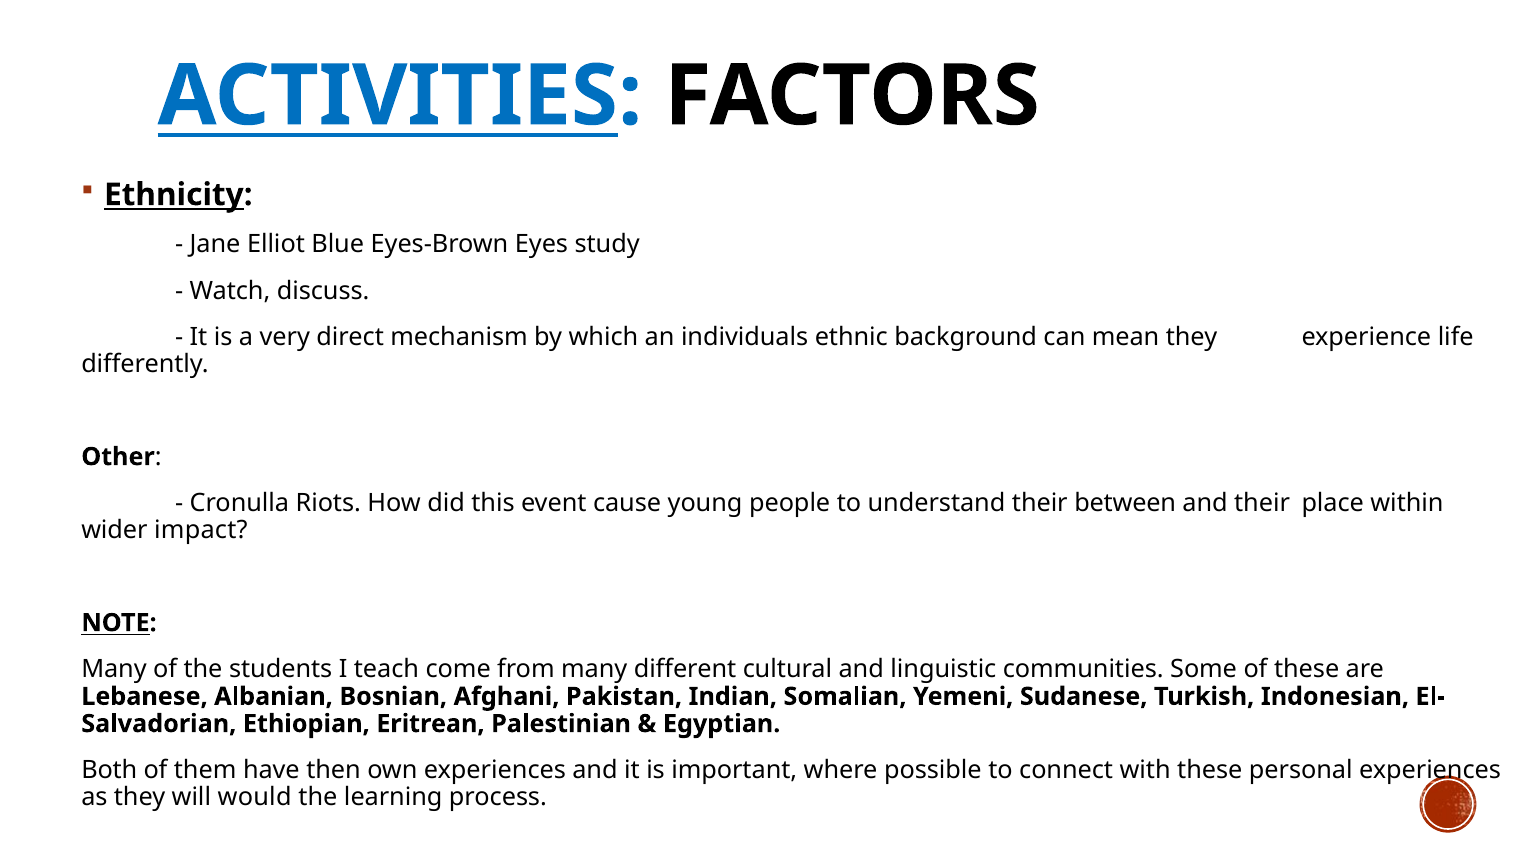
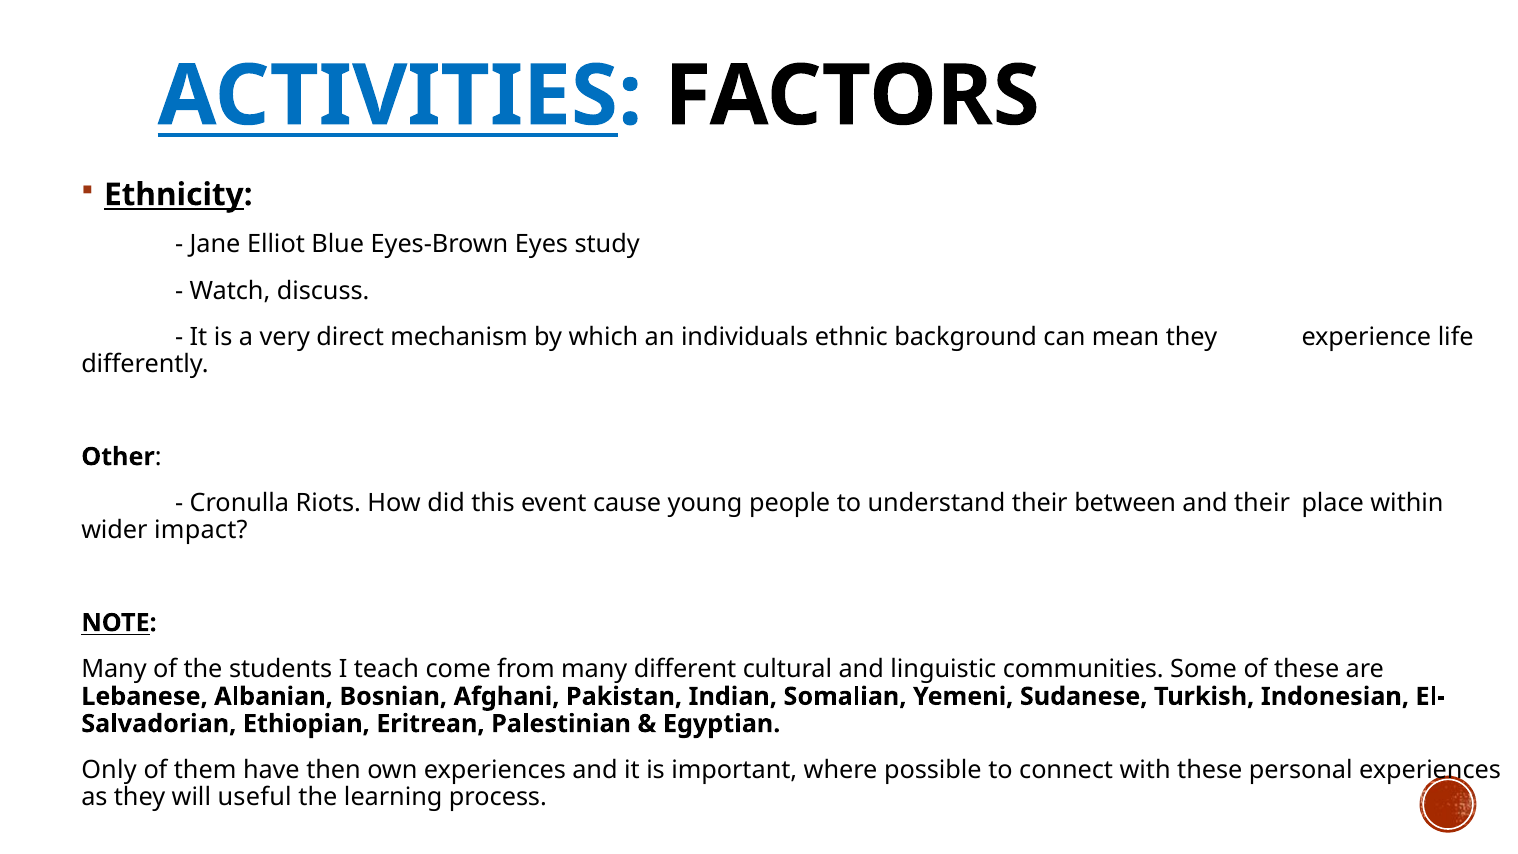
Both: Both -> Only
would: would -> useful
